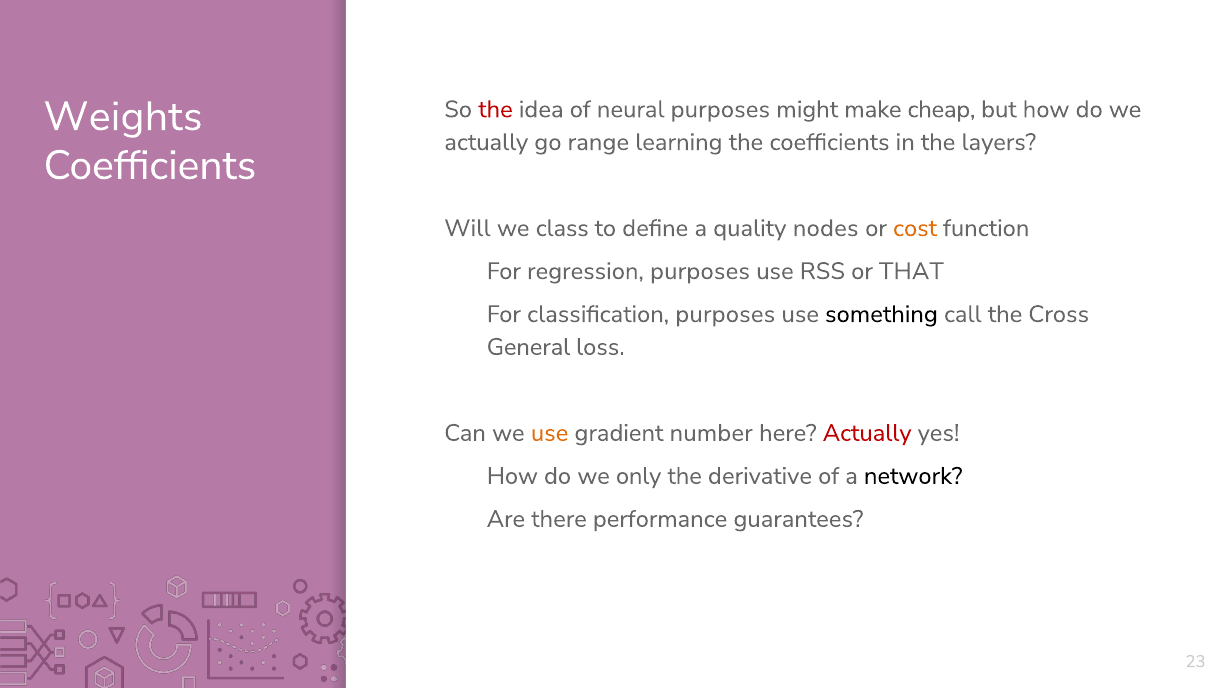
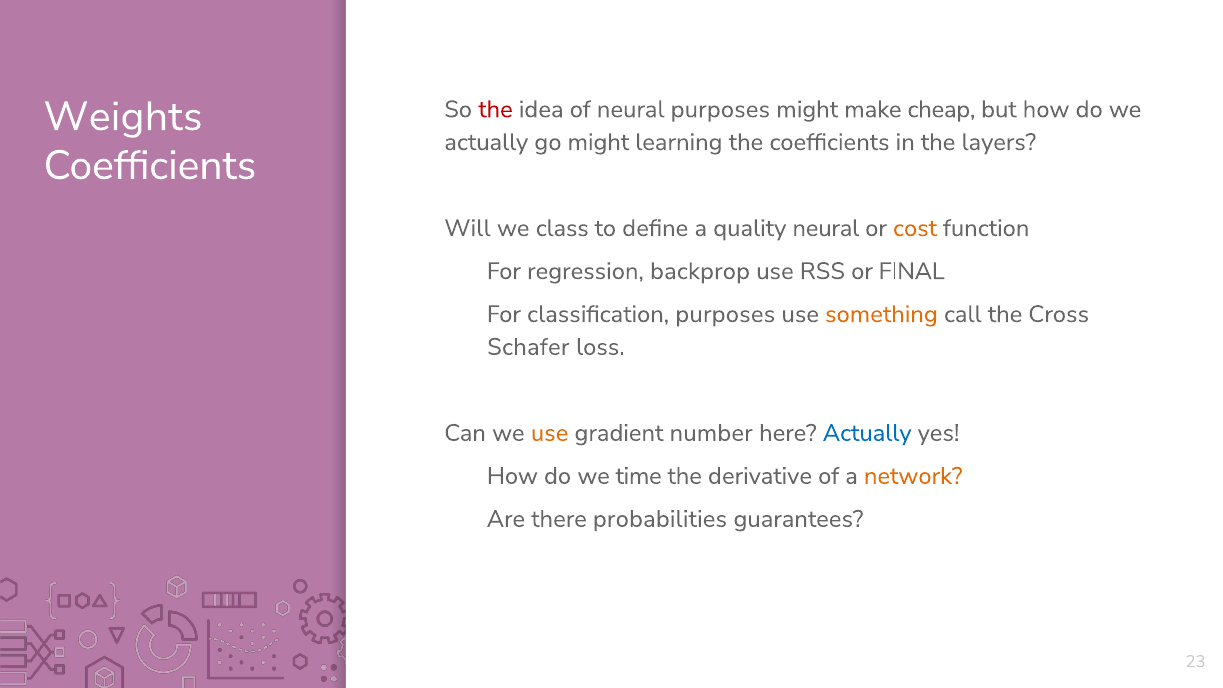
go range: range -> might
quality nodes: nodes -> neural
regression purposes: purposes -> backprop
THAT: THAT -> FINAL
something colour: black -> orange
General: General -> Schafer
Actually at (867, 433) colour: red -> blue
only: only -> time
network colour: black -> orange
performance: performance -> probabilities
